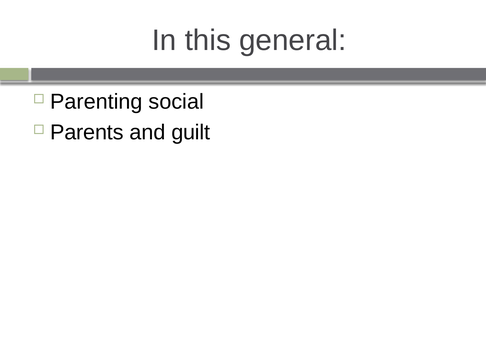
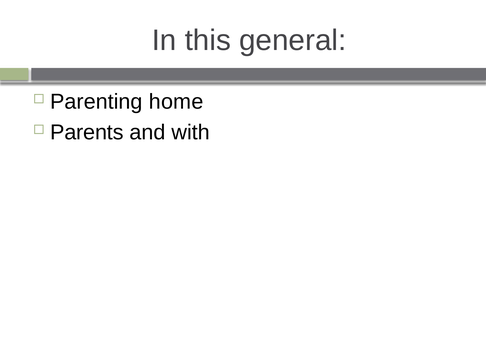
social: social -> home
guilt: guilt -> with
